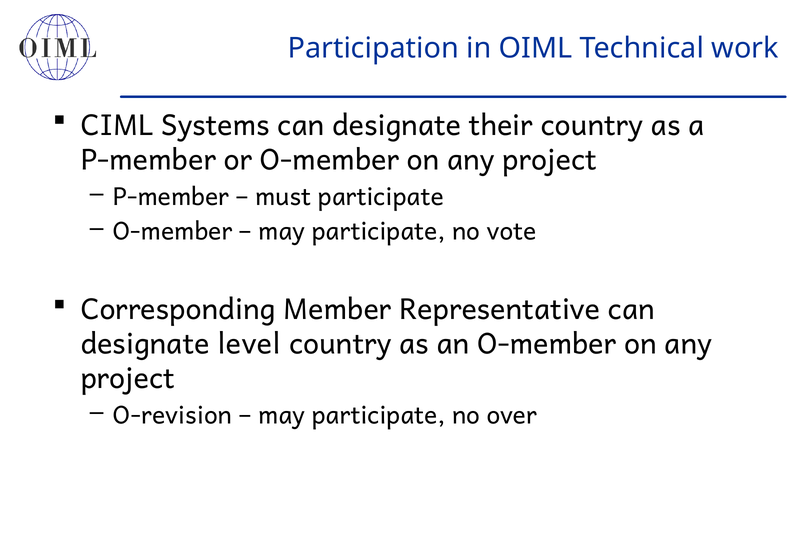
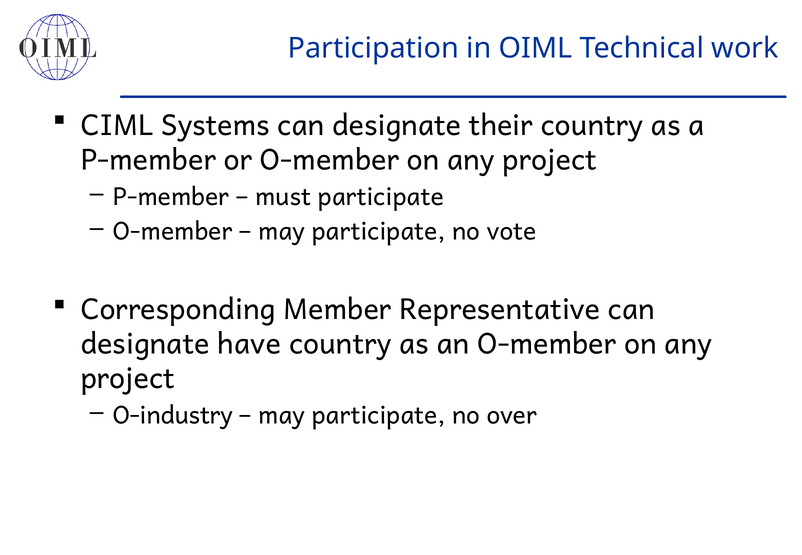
level: level -> have
O-revision: O-revision -> O-industry
